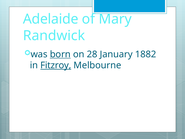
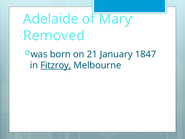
Randwick: Randwick -> Removed
born underline: present -> none
28: 28 -> 21
1882: 1882 -> 1847
